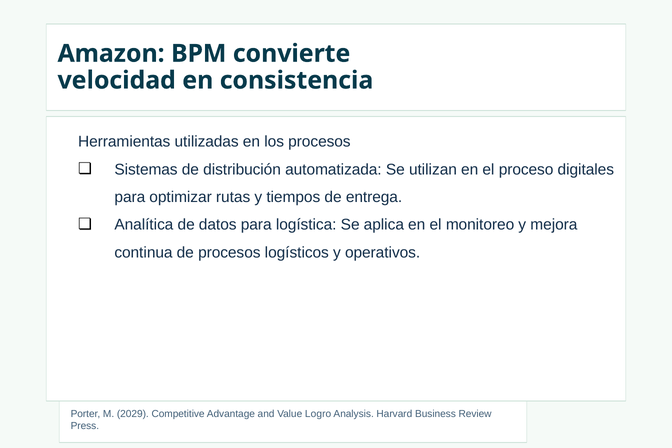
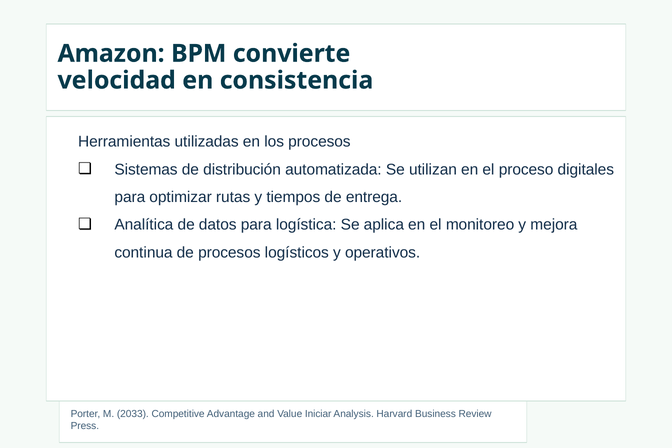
2029: 2029 -> 2033
Logro: Logro -> Iniciar
